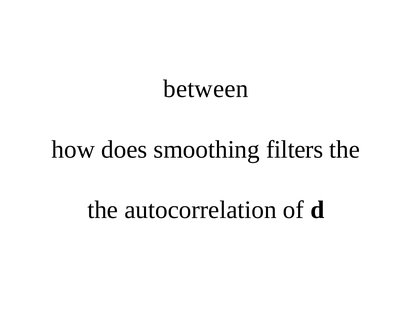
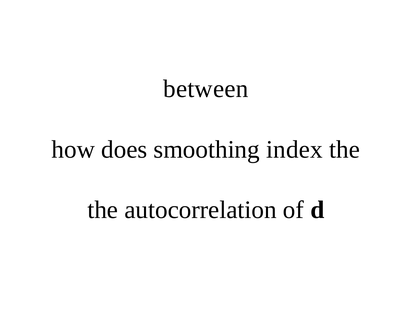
filters: filters -> index
